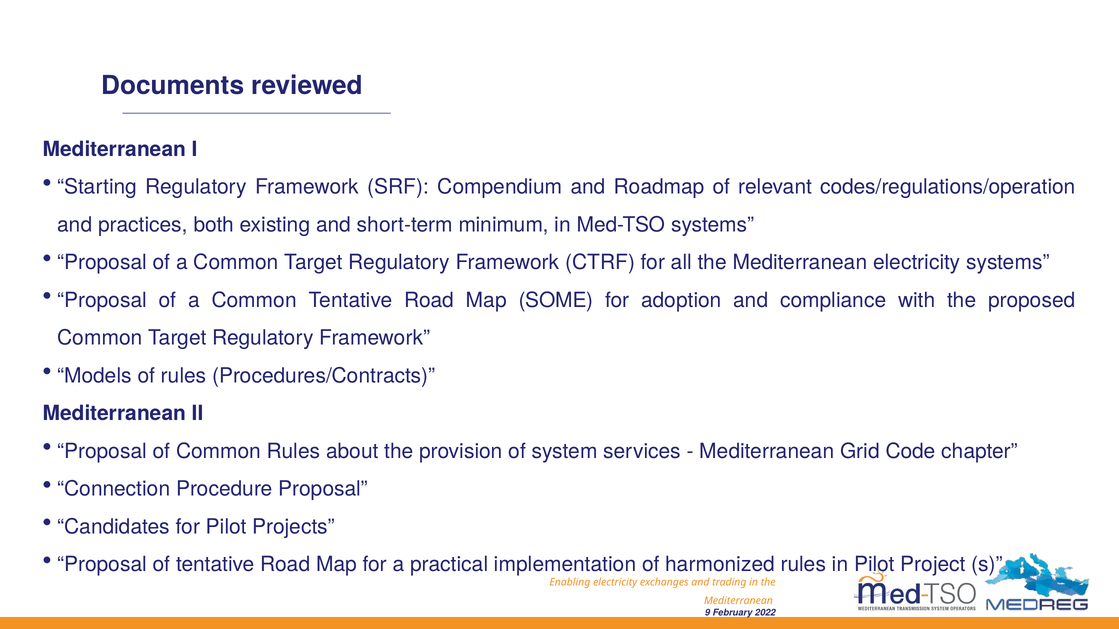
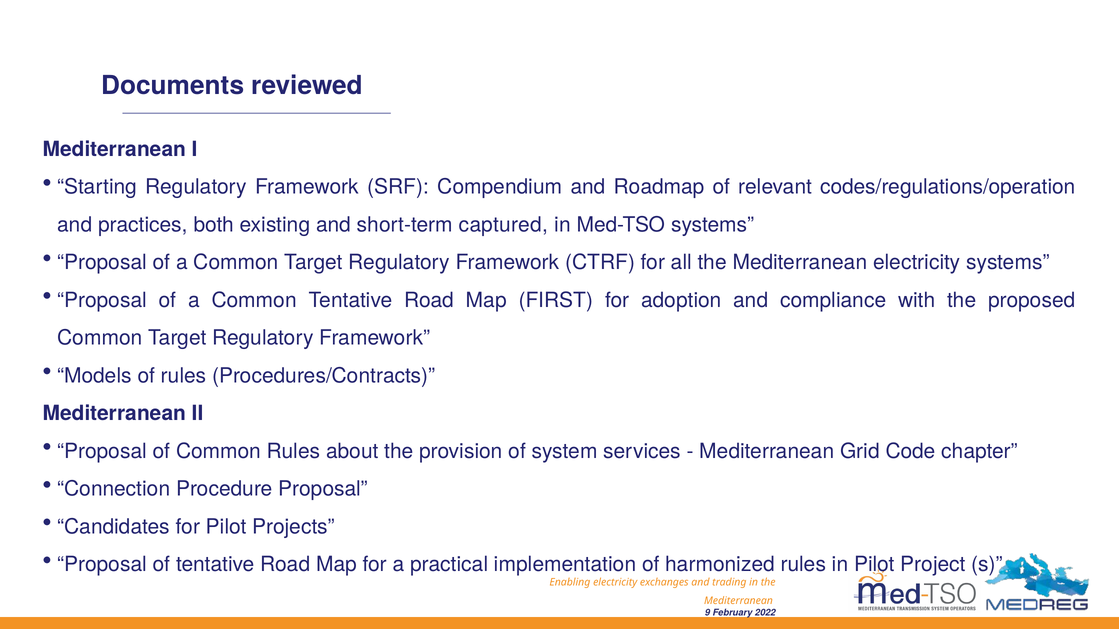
minimum: minimum -> captured
SOME: SOME -> FIRST
